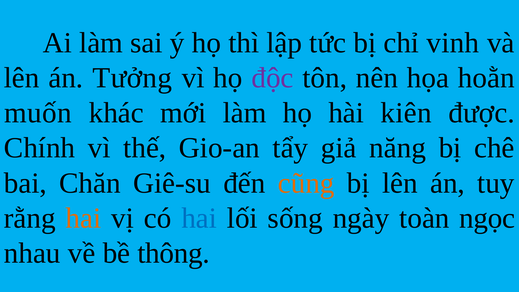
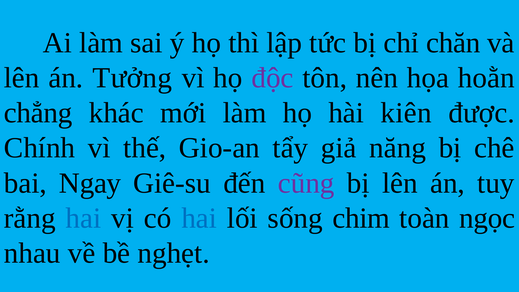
vinh: vinh -> chăn
muốn: muốn -> chẳng
Chăn: Chăn -> Ngay
cũng colour: orange -> purple
hai at (83, 218) colour: orange -> blue
ngày: ngày -> chim
thông: thông -> nghẹt
